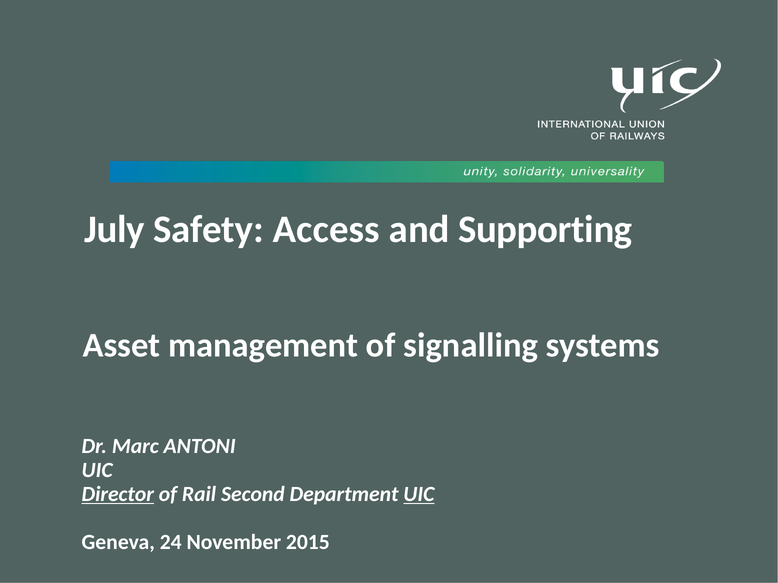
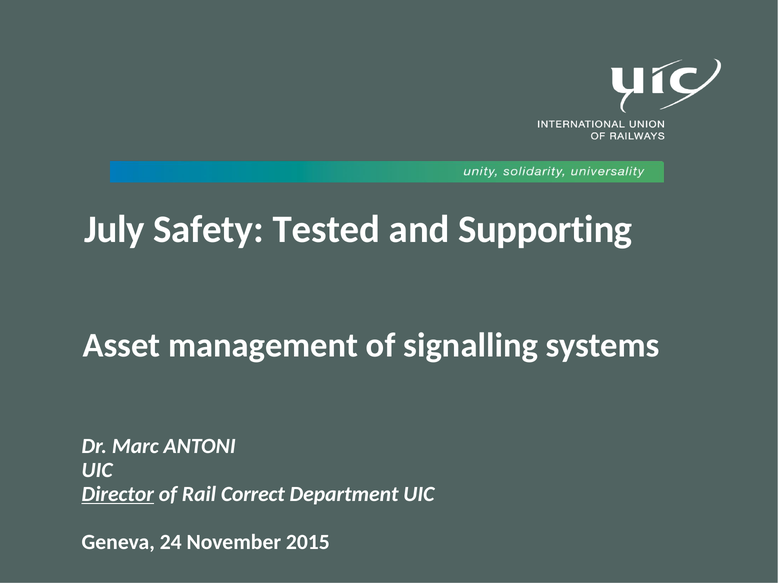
Access: Access -> Tested
Second: Second -> Correct
UIC at (419, 495) underline: present -> none
